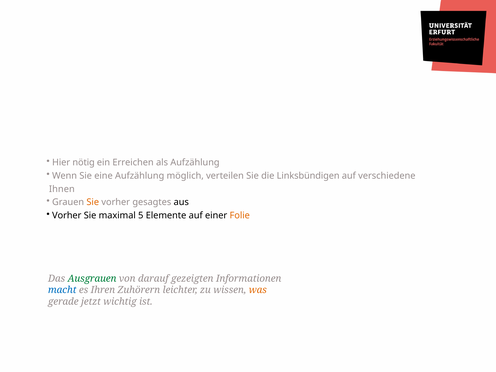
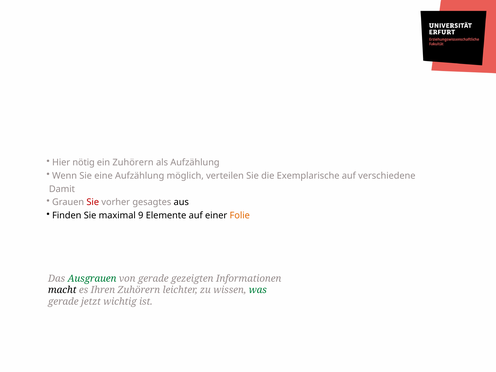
ein Erreichen: Erreichen -> Zuhörern
Linksbündigen: Linksbündigen -> Exemplarische
Ihnen: Ihnen -> Damit
Sie at (93, 202) colour: orange -> red
Vorher at (67, 216): Vorher -> Finden
5: 5 -> 9
von darauf: darauf -> gerade
macht colour: blue -> black
was colour: orange -> green
